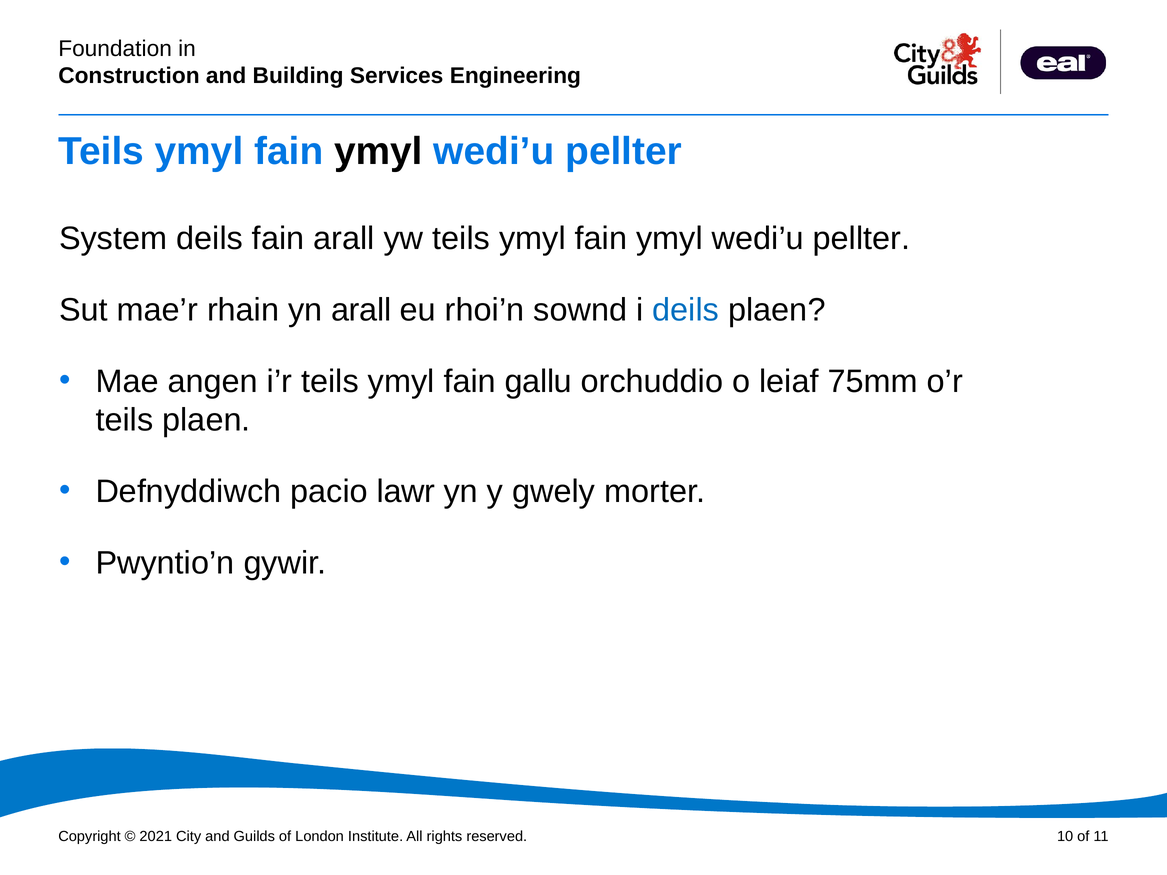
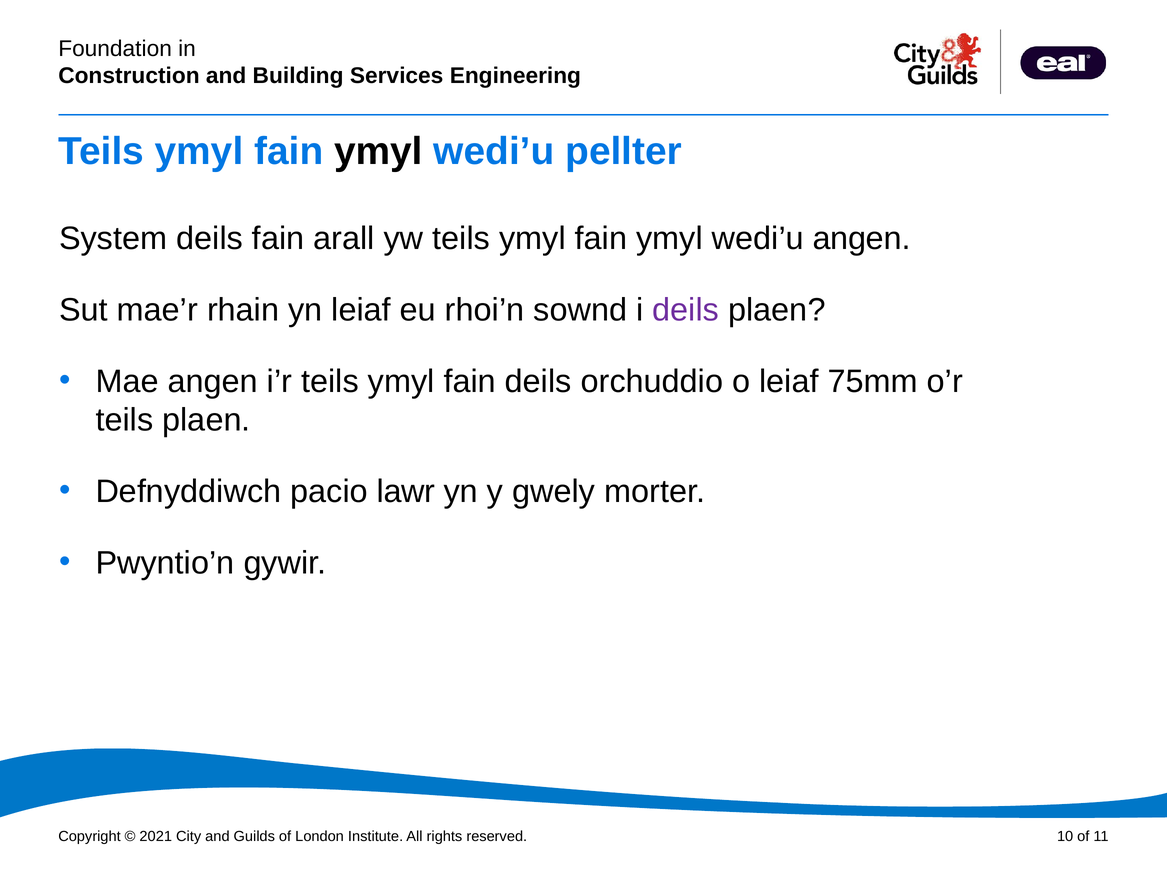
pellter at (861, 239): pellter -> angen
yn arall: arall -> leiaf
deils at (686, 310) colour: blue -> purple
fain gallu: gallu -> deils
